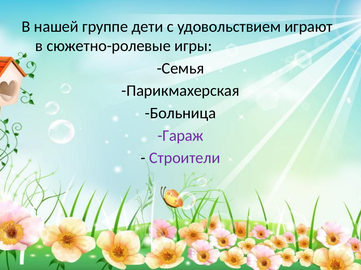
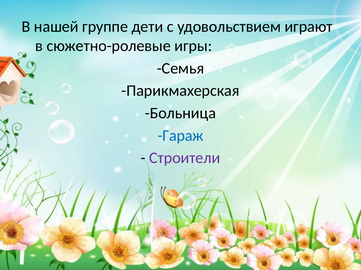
Гараж colour: purple -> blue
